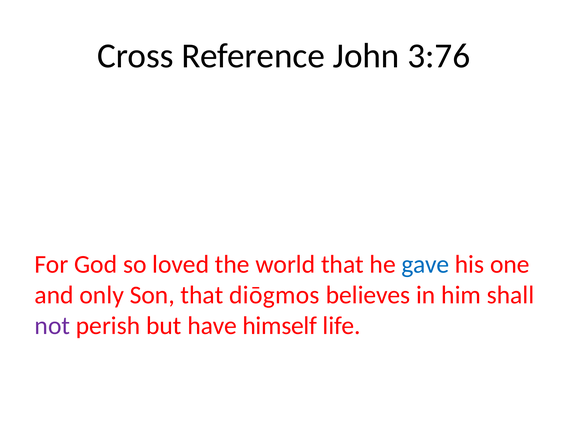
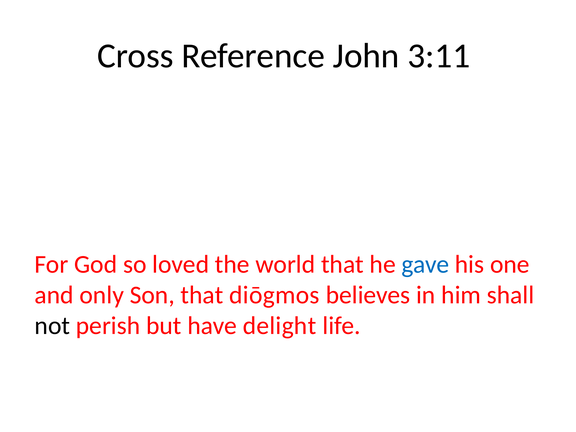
3:76: 3:76 -> 3:11
not colour: purple -> black
himself: himself -> delight
